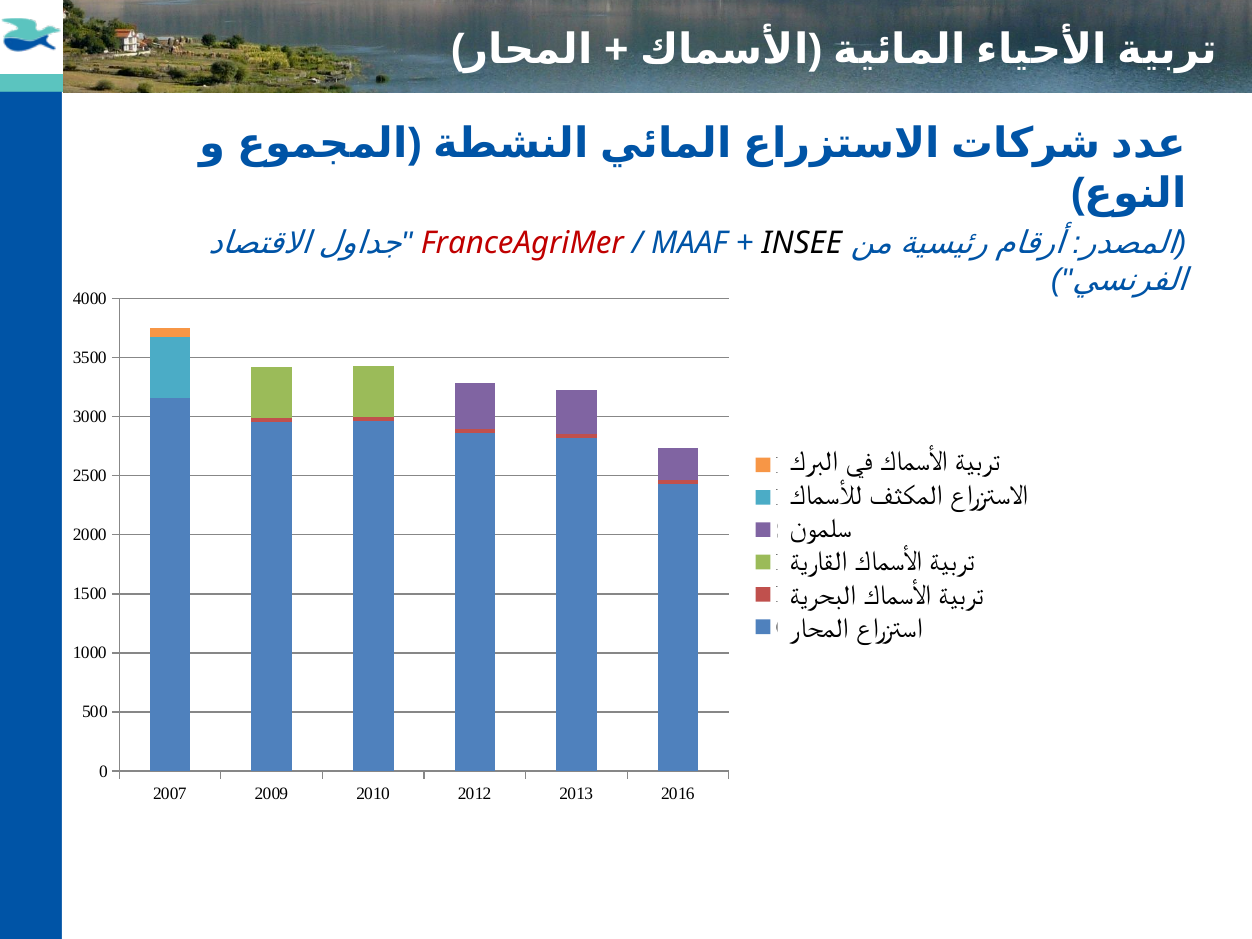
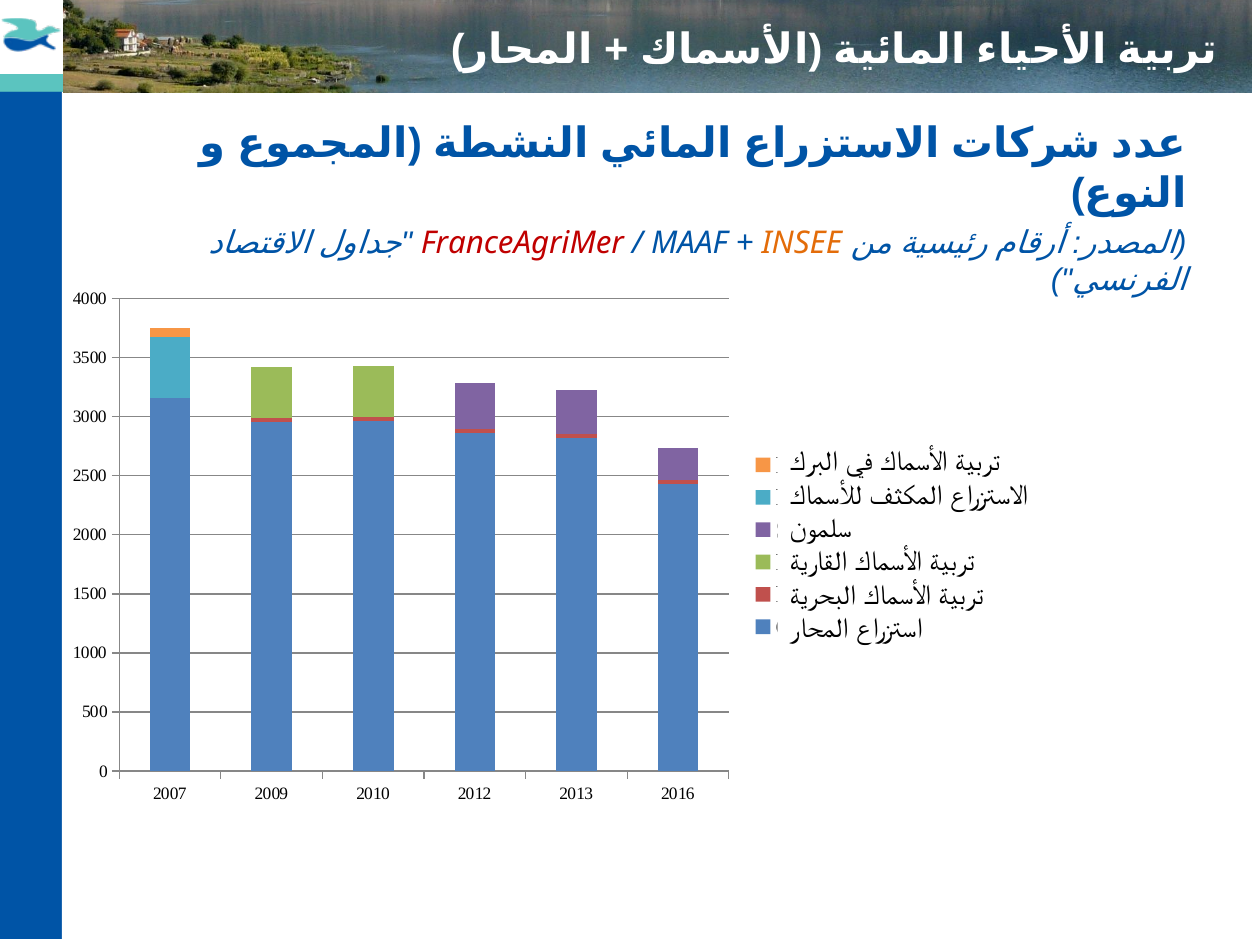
INSEE colour: black -> orange
